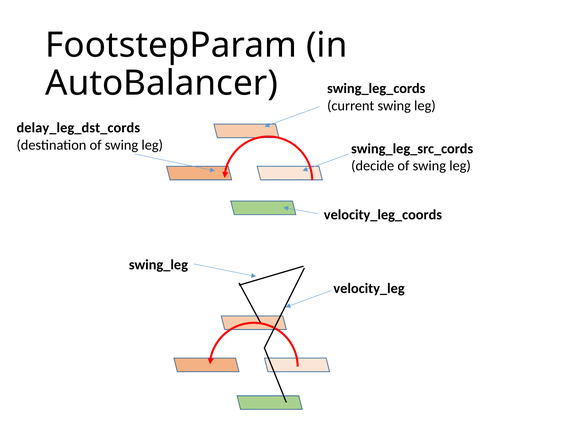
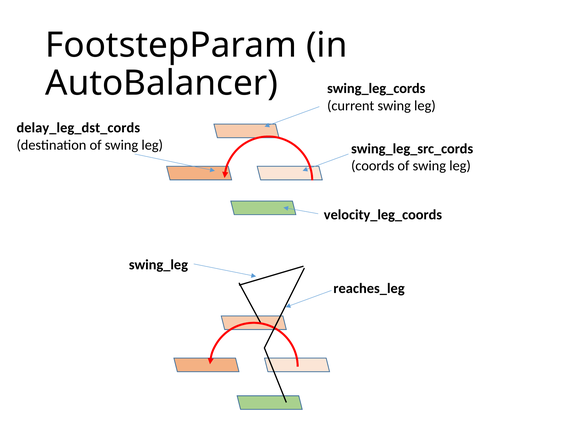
decide: decide -> coords
velocity_leg: velocity_leg -> reaches_leg
